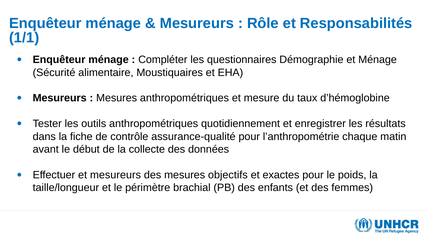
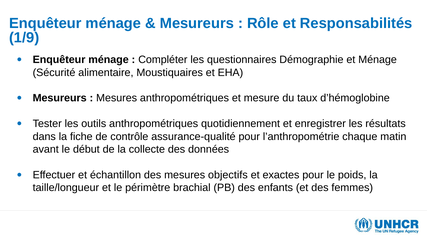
1/1: 1/1 -> 1/9
et mesureurs: mesureurs -> échantillon
